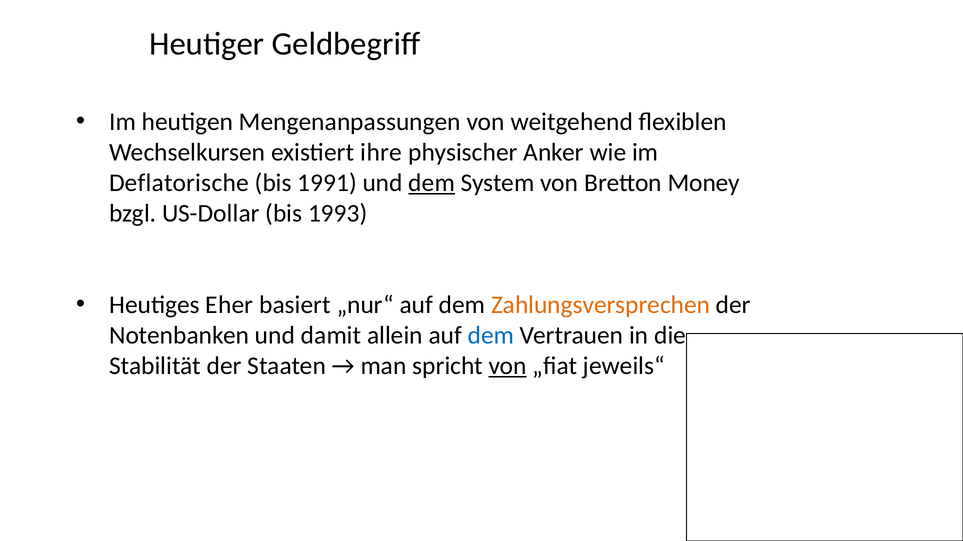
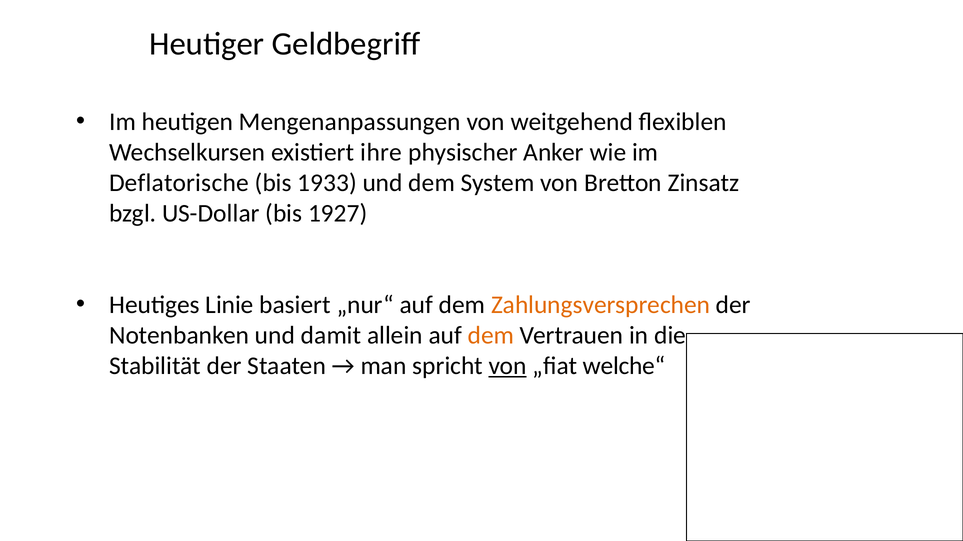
1991: 1991 -> 1933
dem at (432, 183) underline: present -> none
Money: Money -> Zinsatz
1993: 1993 -> 1927
Eher: Eher -> Linie
dem at (491, 336) colour: blue -> orange
jeweils“: jeweils“ -> welche“
